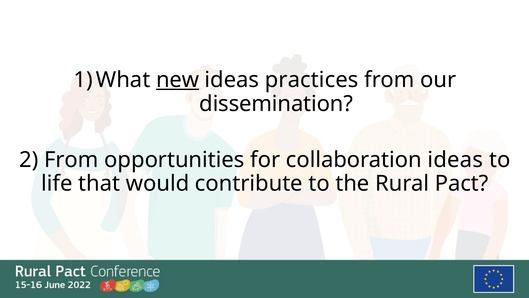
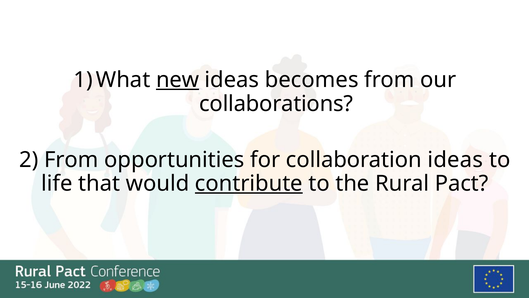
practices: practices -> becomes
dissemination: dissemination -> collaborations
contribute underline: none -> present
